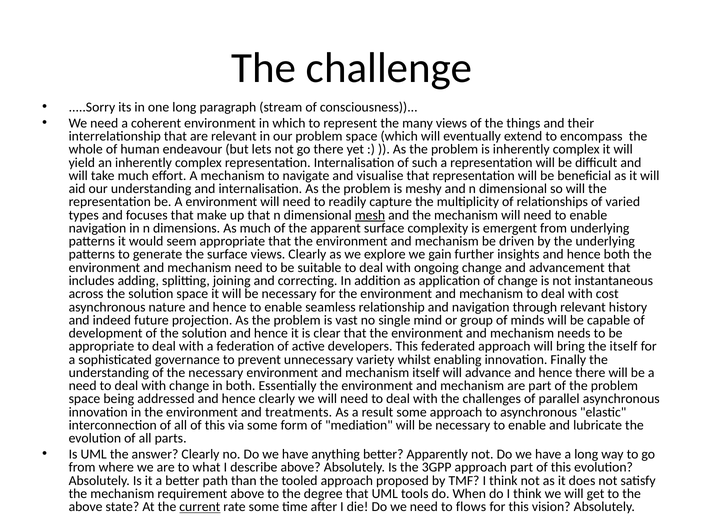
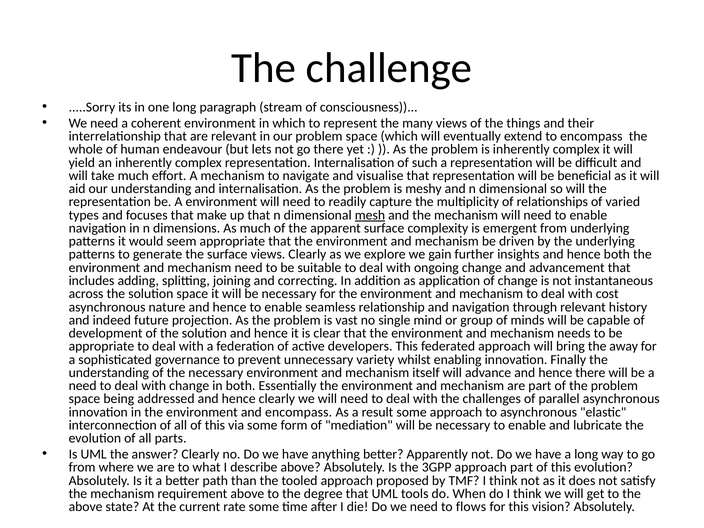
the itself: itself -> away
and treatments: treatments -> encompass
current underline: present -> none
